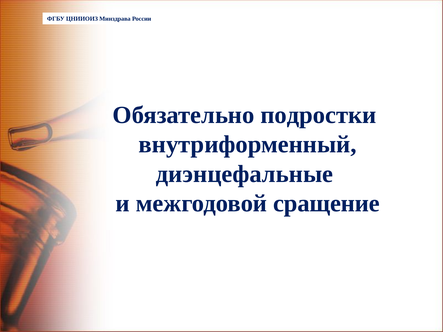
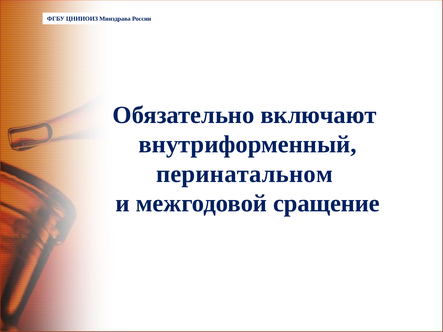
подростки: подростки -> включают
диэнцефальные: диэнцефальные -> перинатальном
